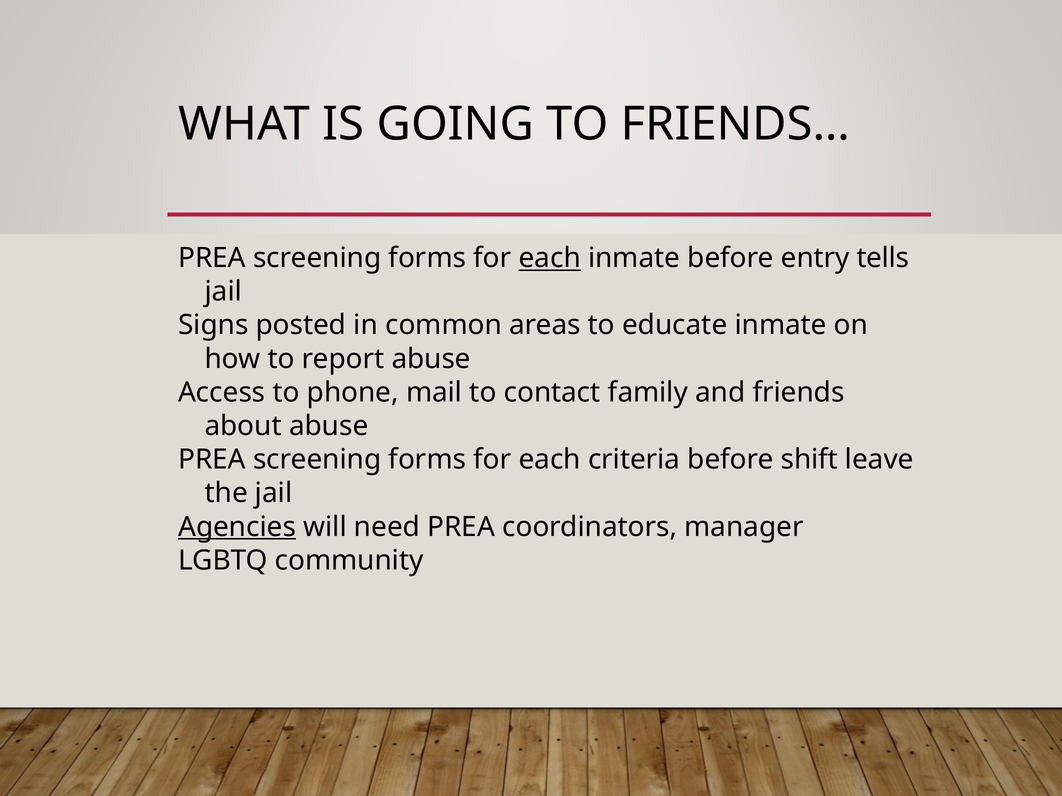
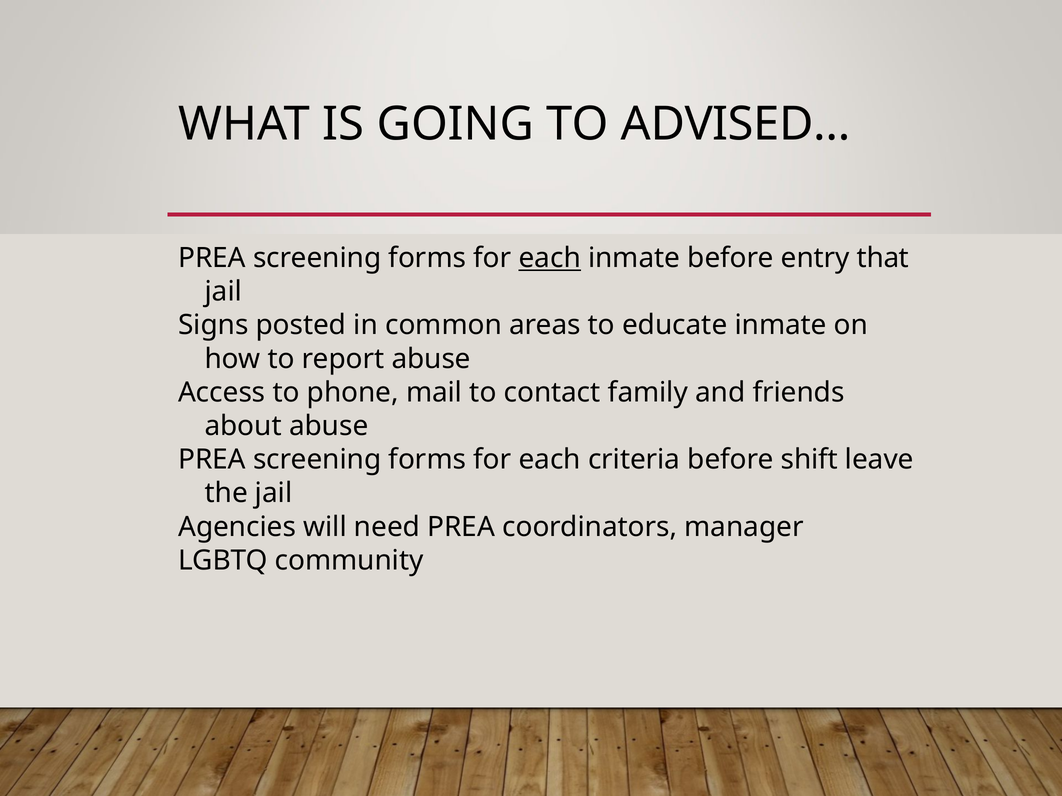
FRIENDS…: FRIENDS… -> ADVISED…
tells: tells -> that
Agencies underline: present -> none
